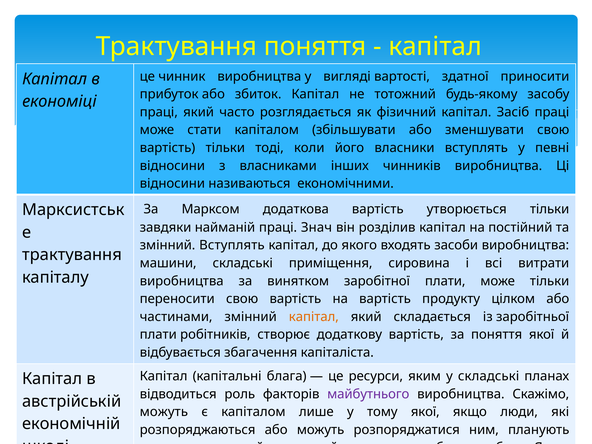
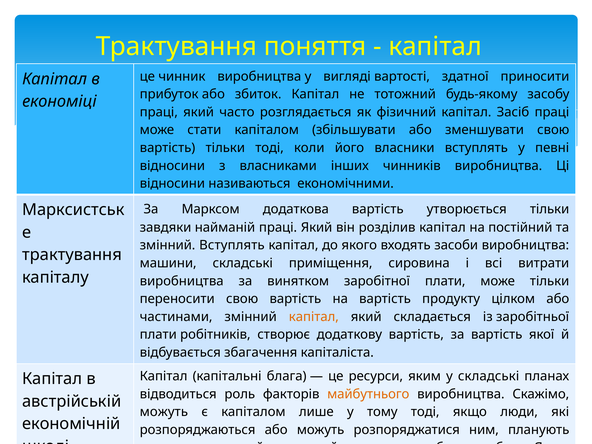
найманій праці Знач: Знач -> Який
за поняття: поняття -> вартість
майбутнього at (368, 394) colour: purple -> orange
тому якої: якої -> тоді
